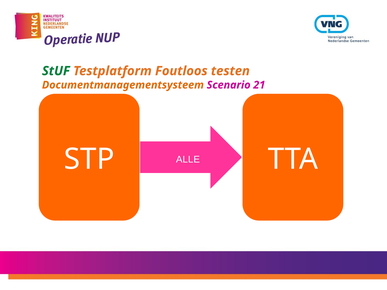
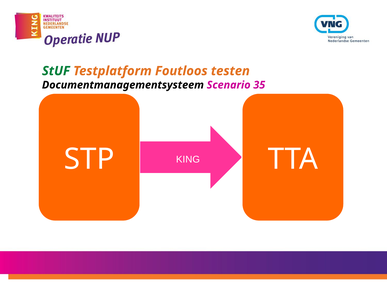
Documentmanagementsysteem colour: orange -> black
21: 21 -> 35
ALLE: ALLE -> KING
